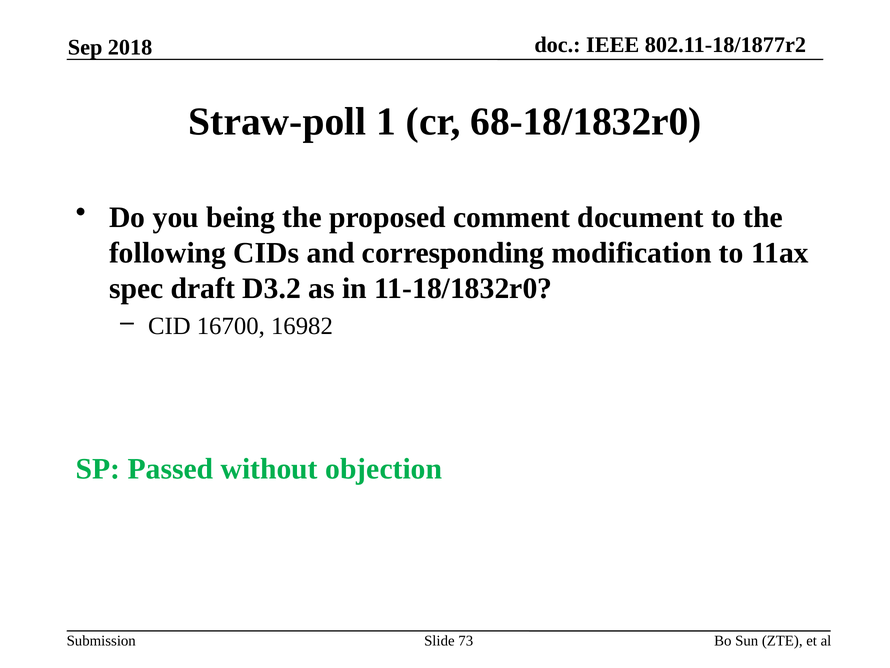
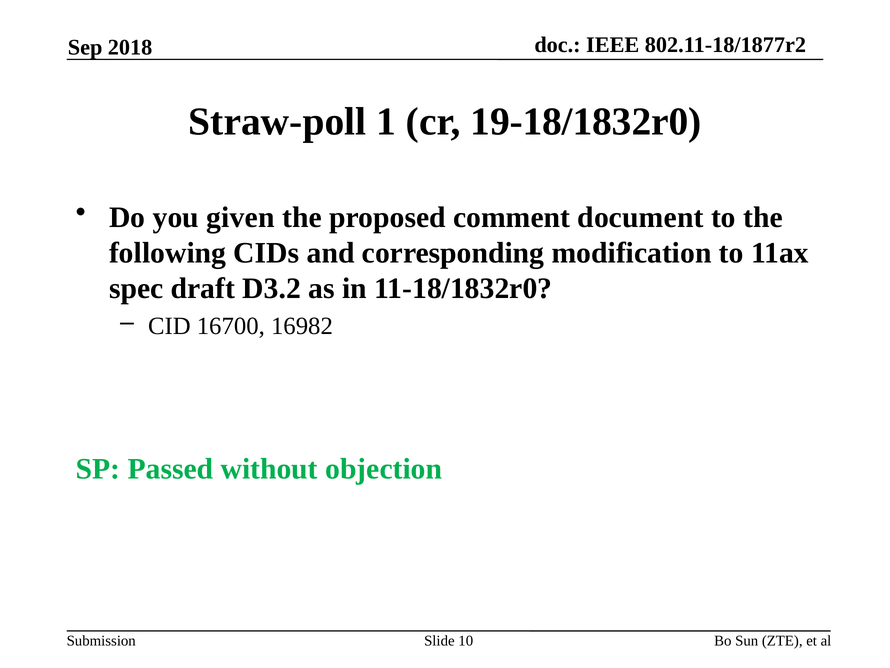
68-18/1832r0: 68-18/1832r0 -> 19-18/1832r0
being: being -> given
73: 73 -> 10
